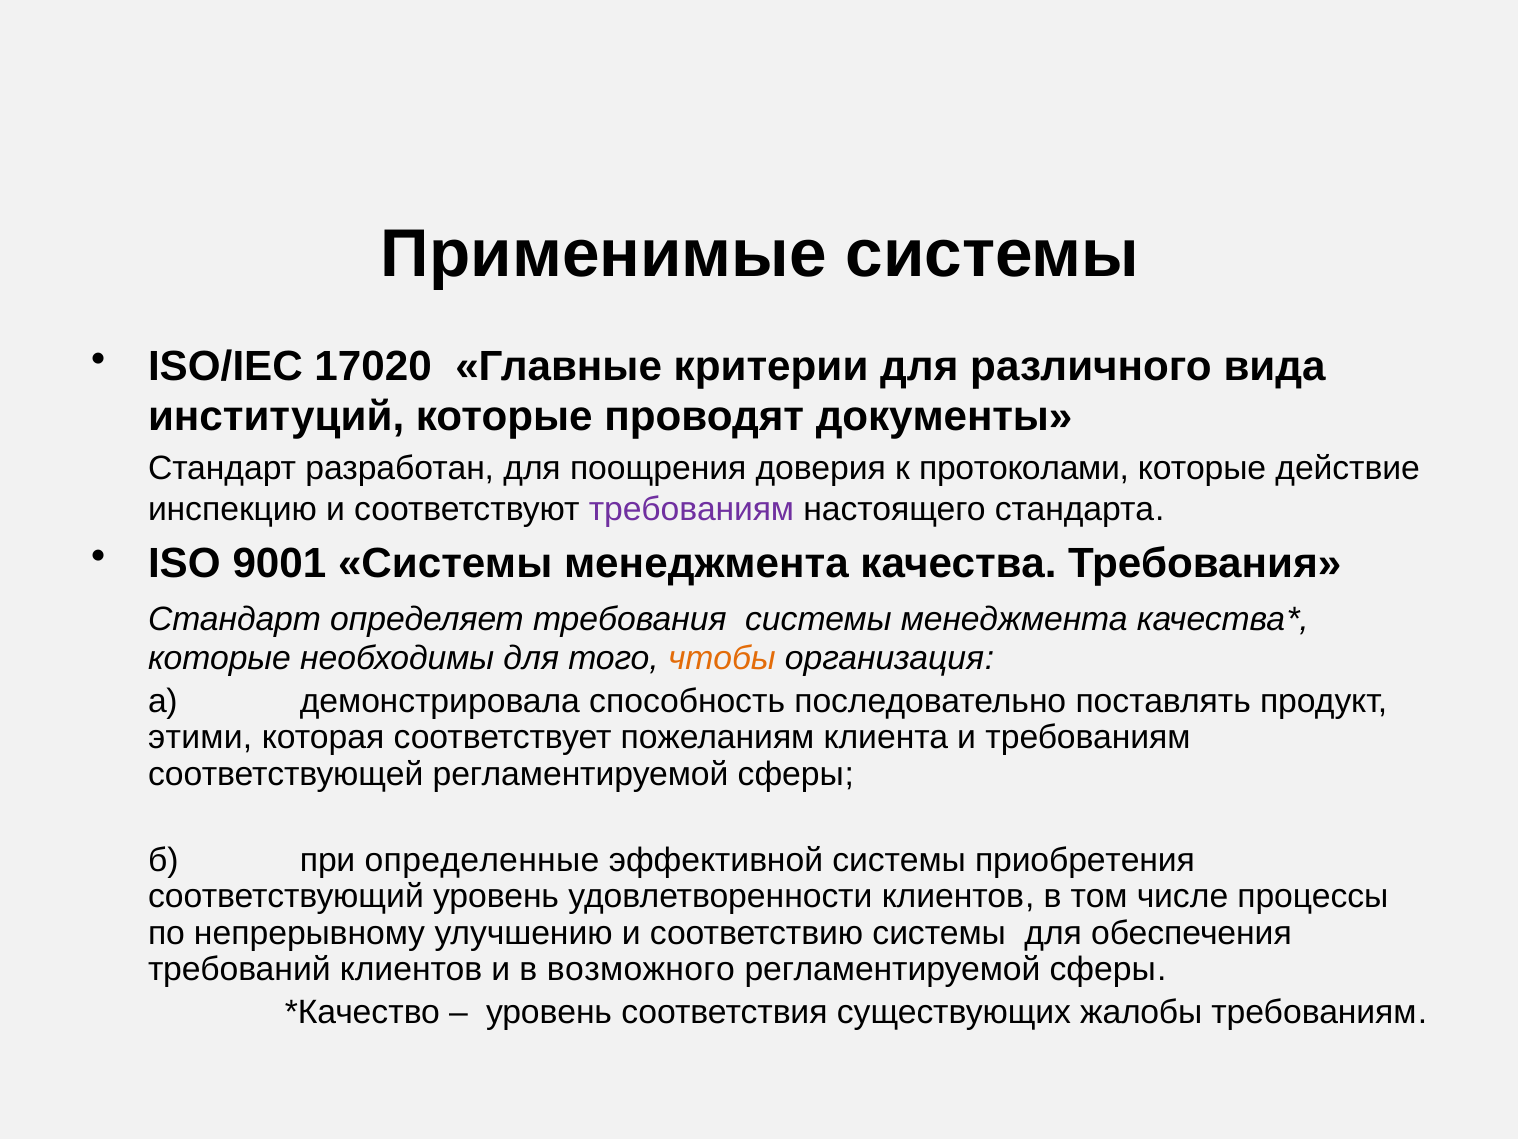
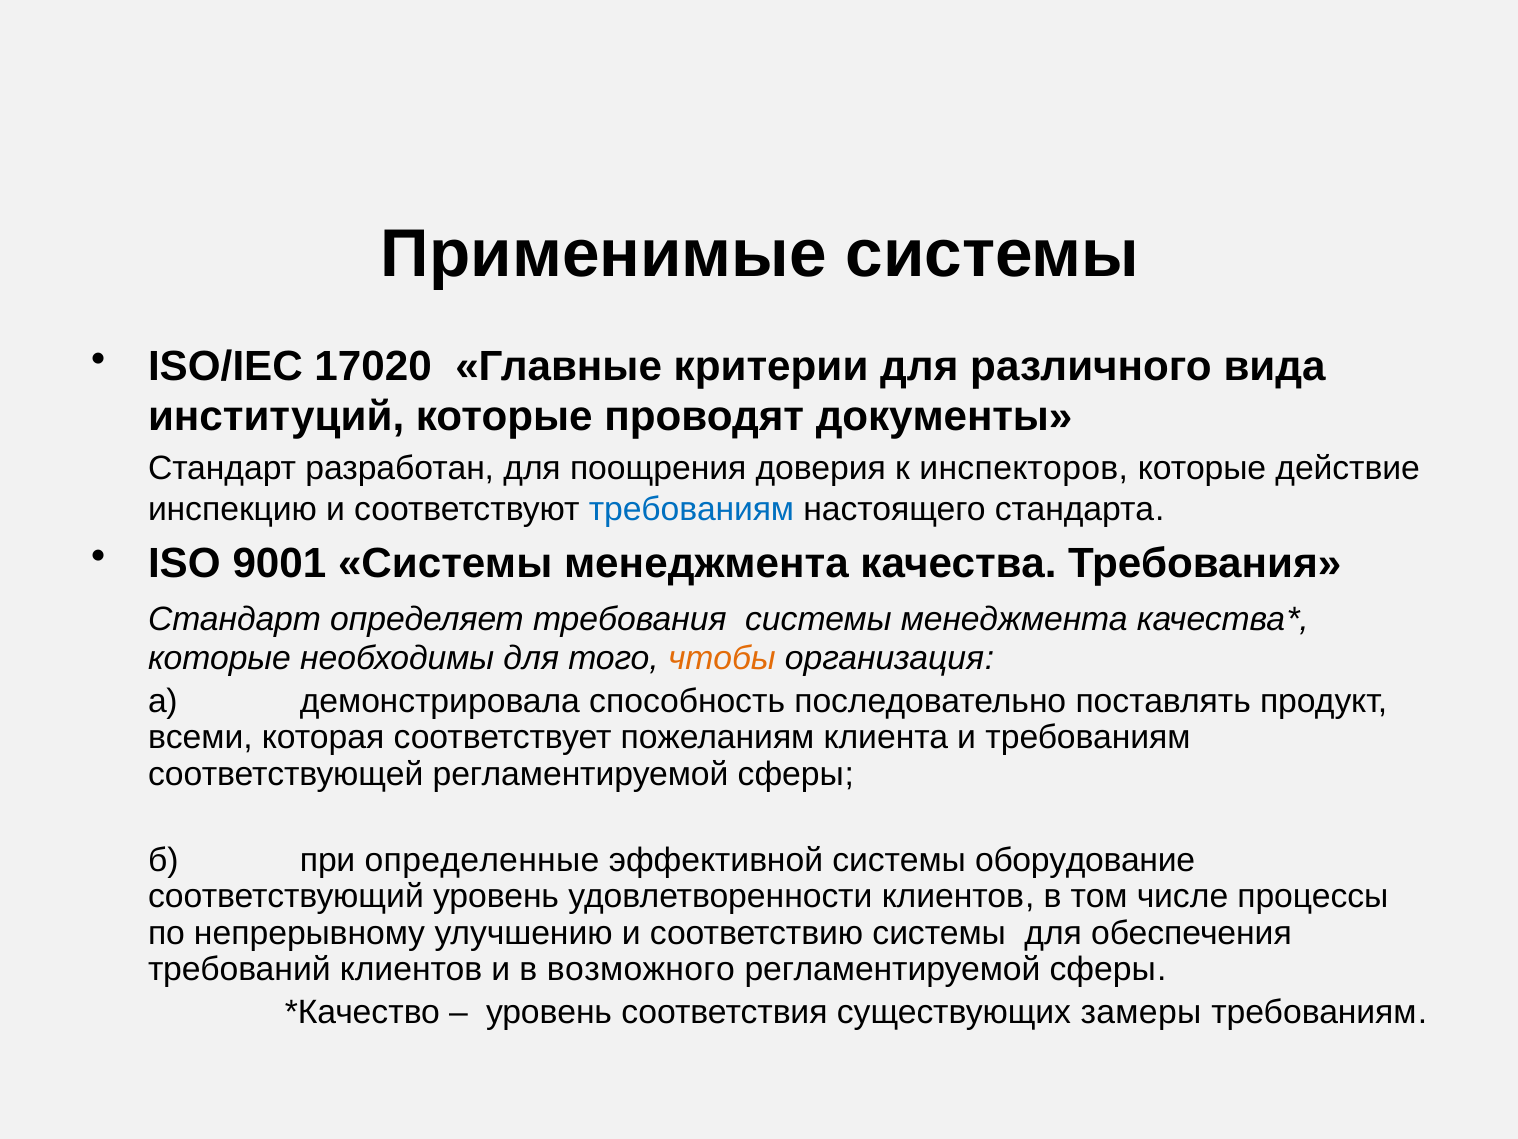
протоколами: протоколами -> инспекторов
требованиям at (692, 509) colour: purple -> blue
этими: этими -> всеми
приобретения: приобретения -> оборудование
жалобы: жалобы -> замеры
